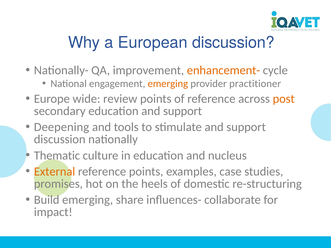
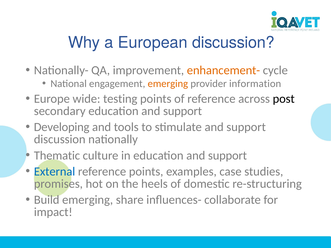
practitioner: practitioner -> information
review: review -> testing
post colour: orange -> black
Deepening: Deepening -> Developing
in education and nucleus: nucleus -> support
External colour: orange -> blue
